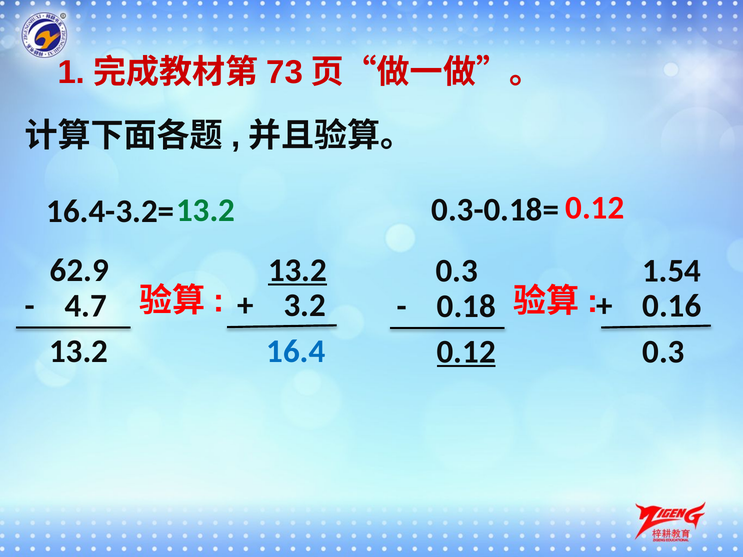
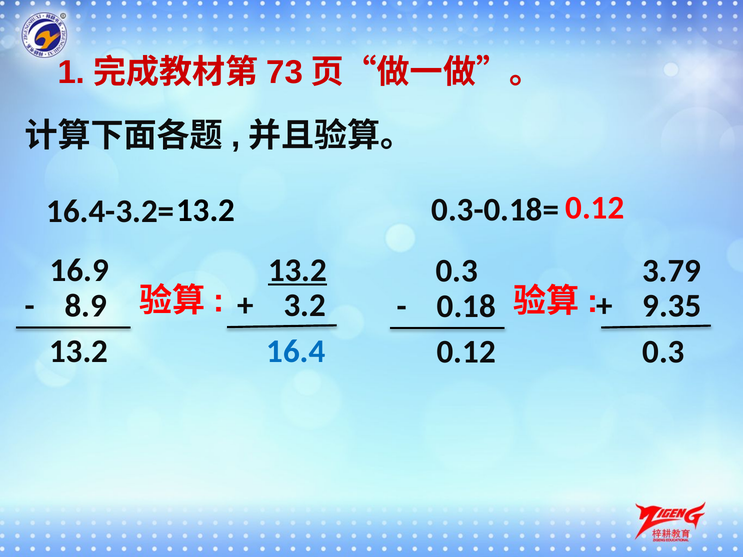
13.2 at (206, 210) colour: green -> black
62.9: 62.9 -> 16.9
1.54: 1.54 -> 3.79
4.7: 4.7 -> 8.9
0.16: 0.16 -> 9.35
0.12 underline: present -> none
